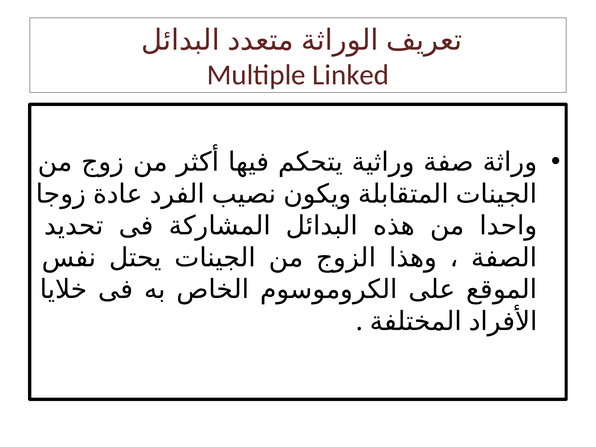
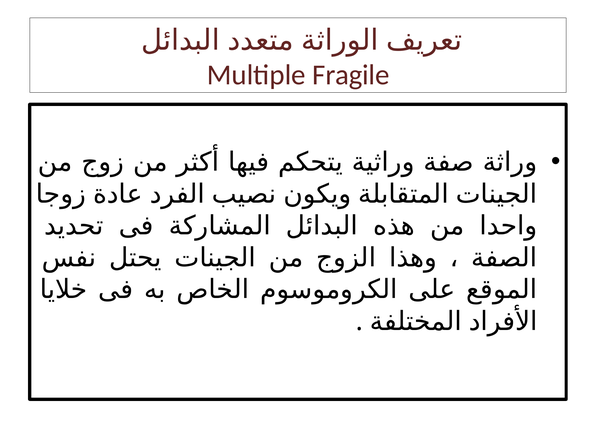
Linked: Linked -> Fragile
